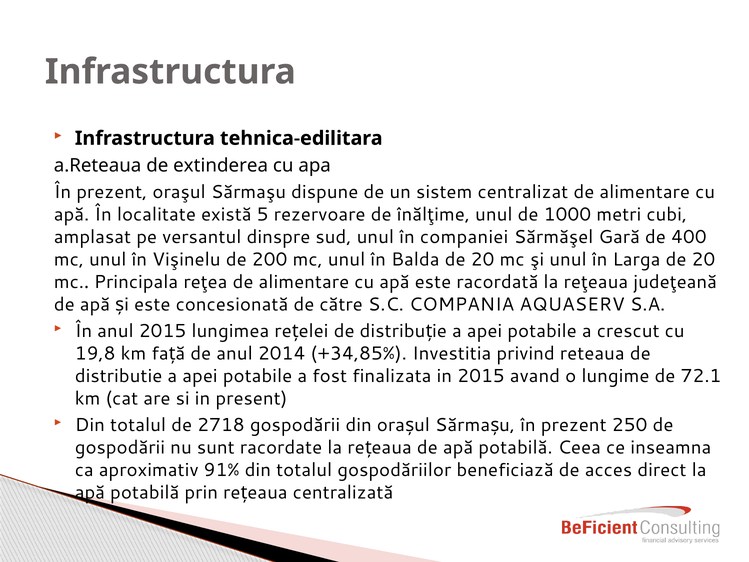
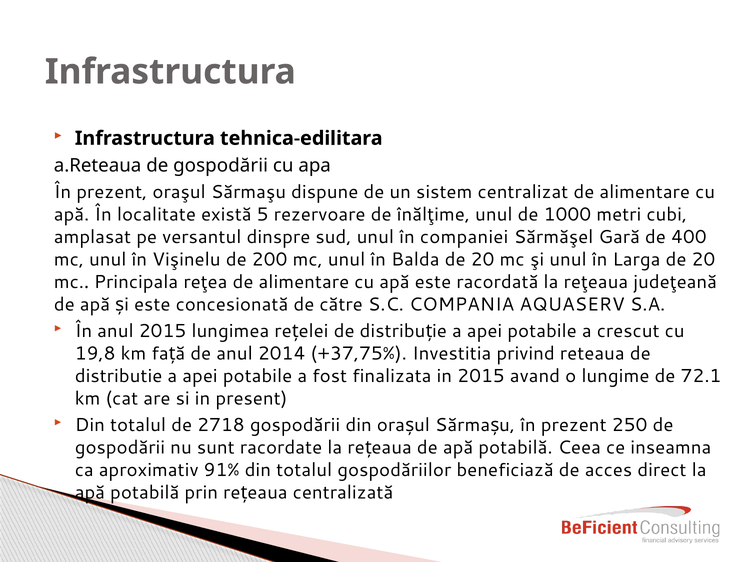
de extinderea: extinderea -> gospodării
+34,85%: +34,85% -> +37,75%
